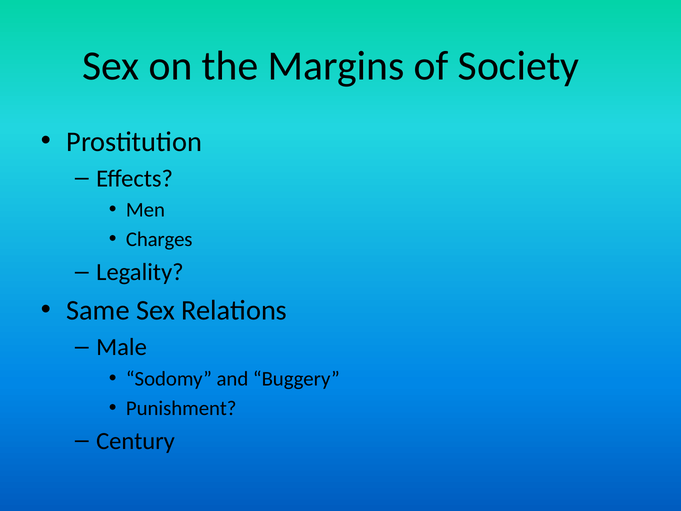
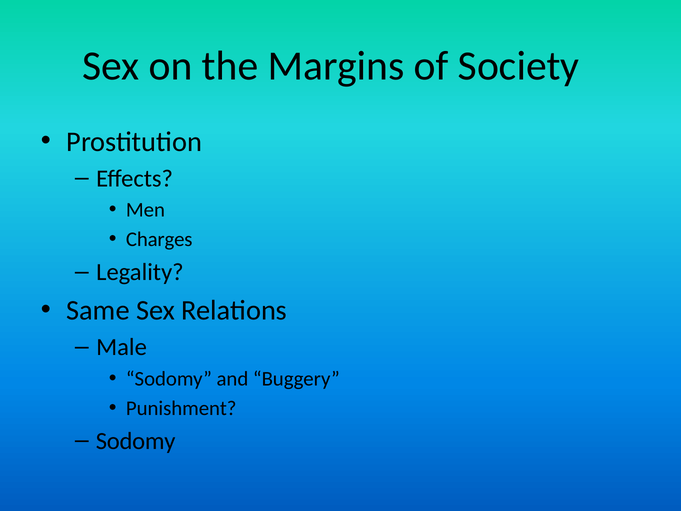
Century at (136, 441): Century -> Sodomy
